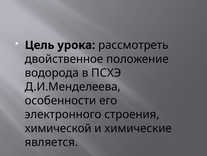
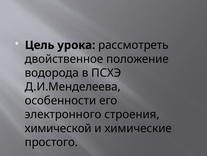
является: является -> простого
